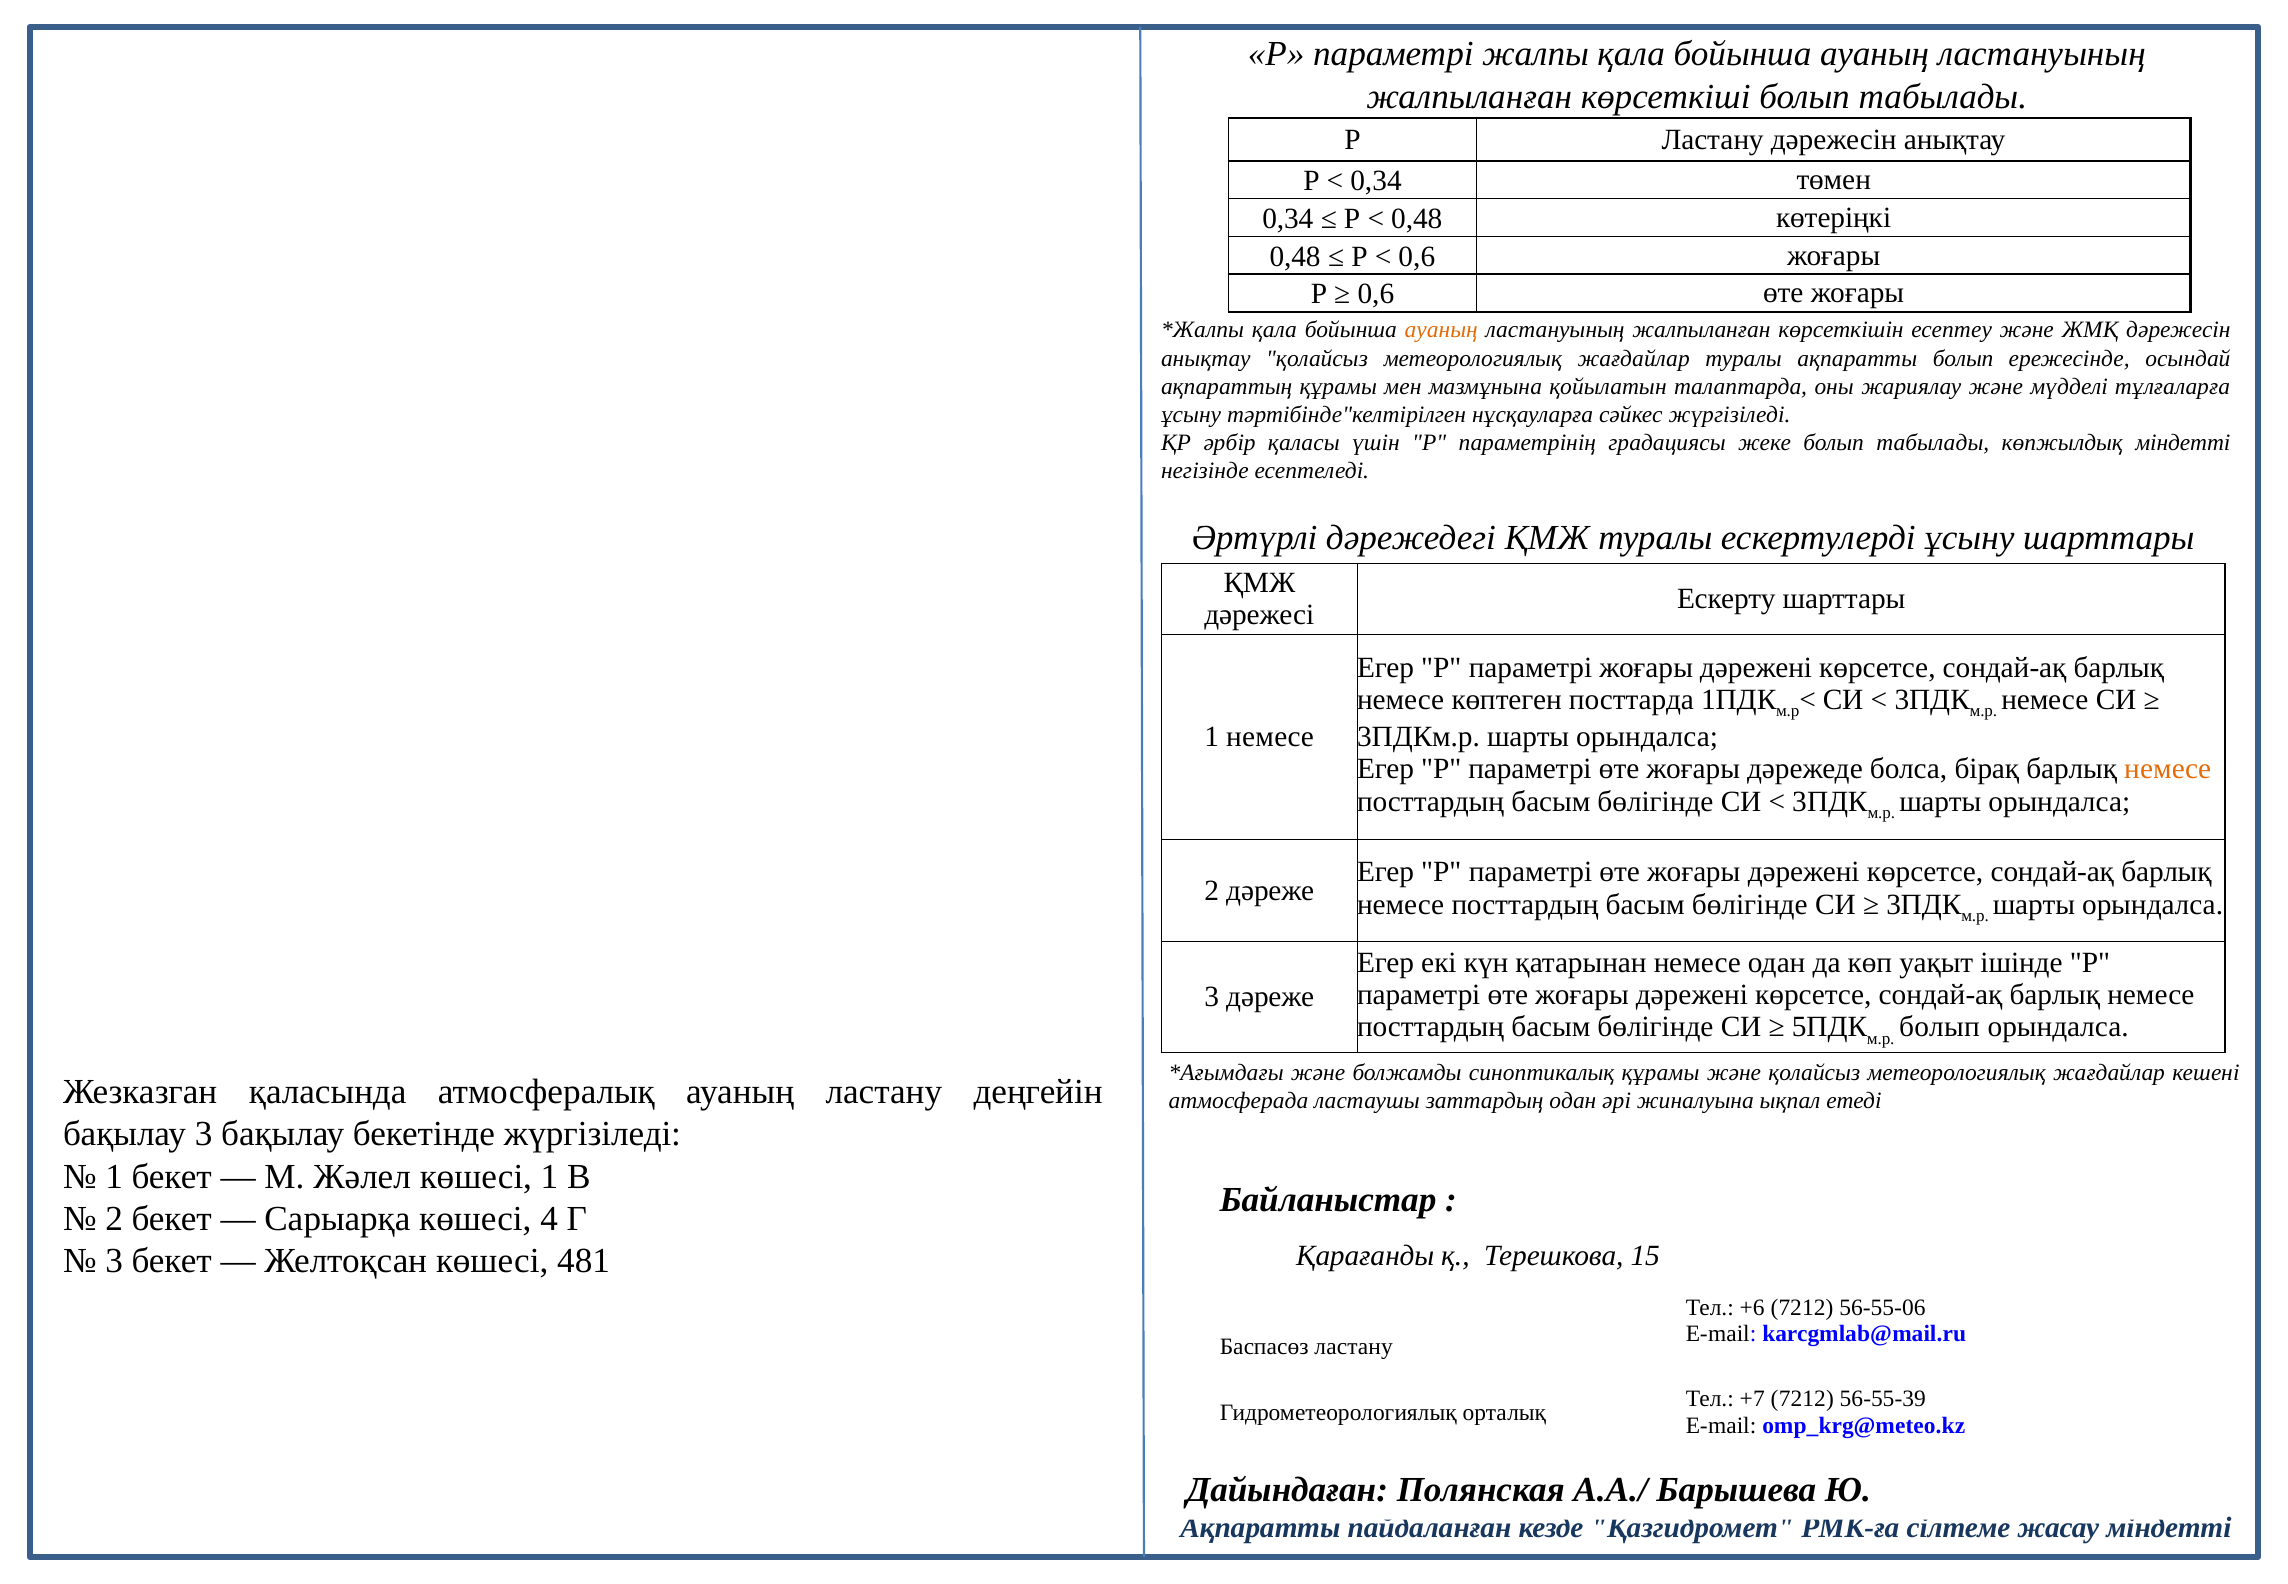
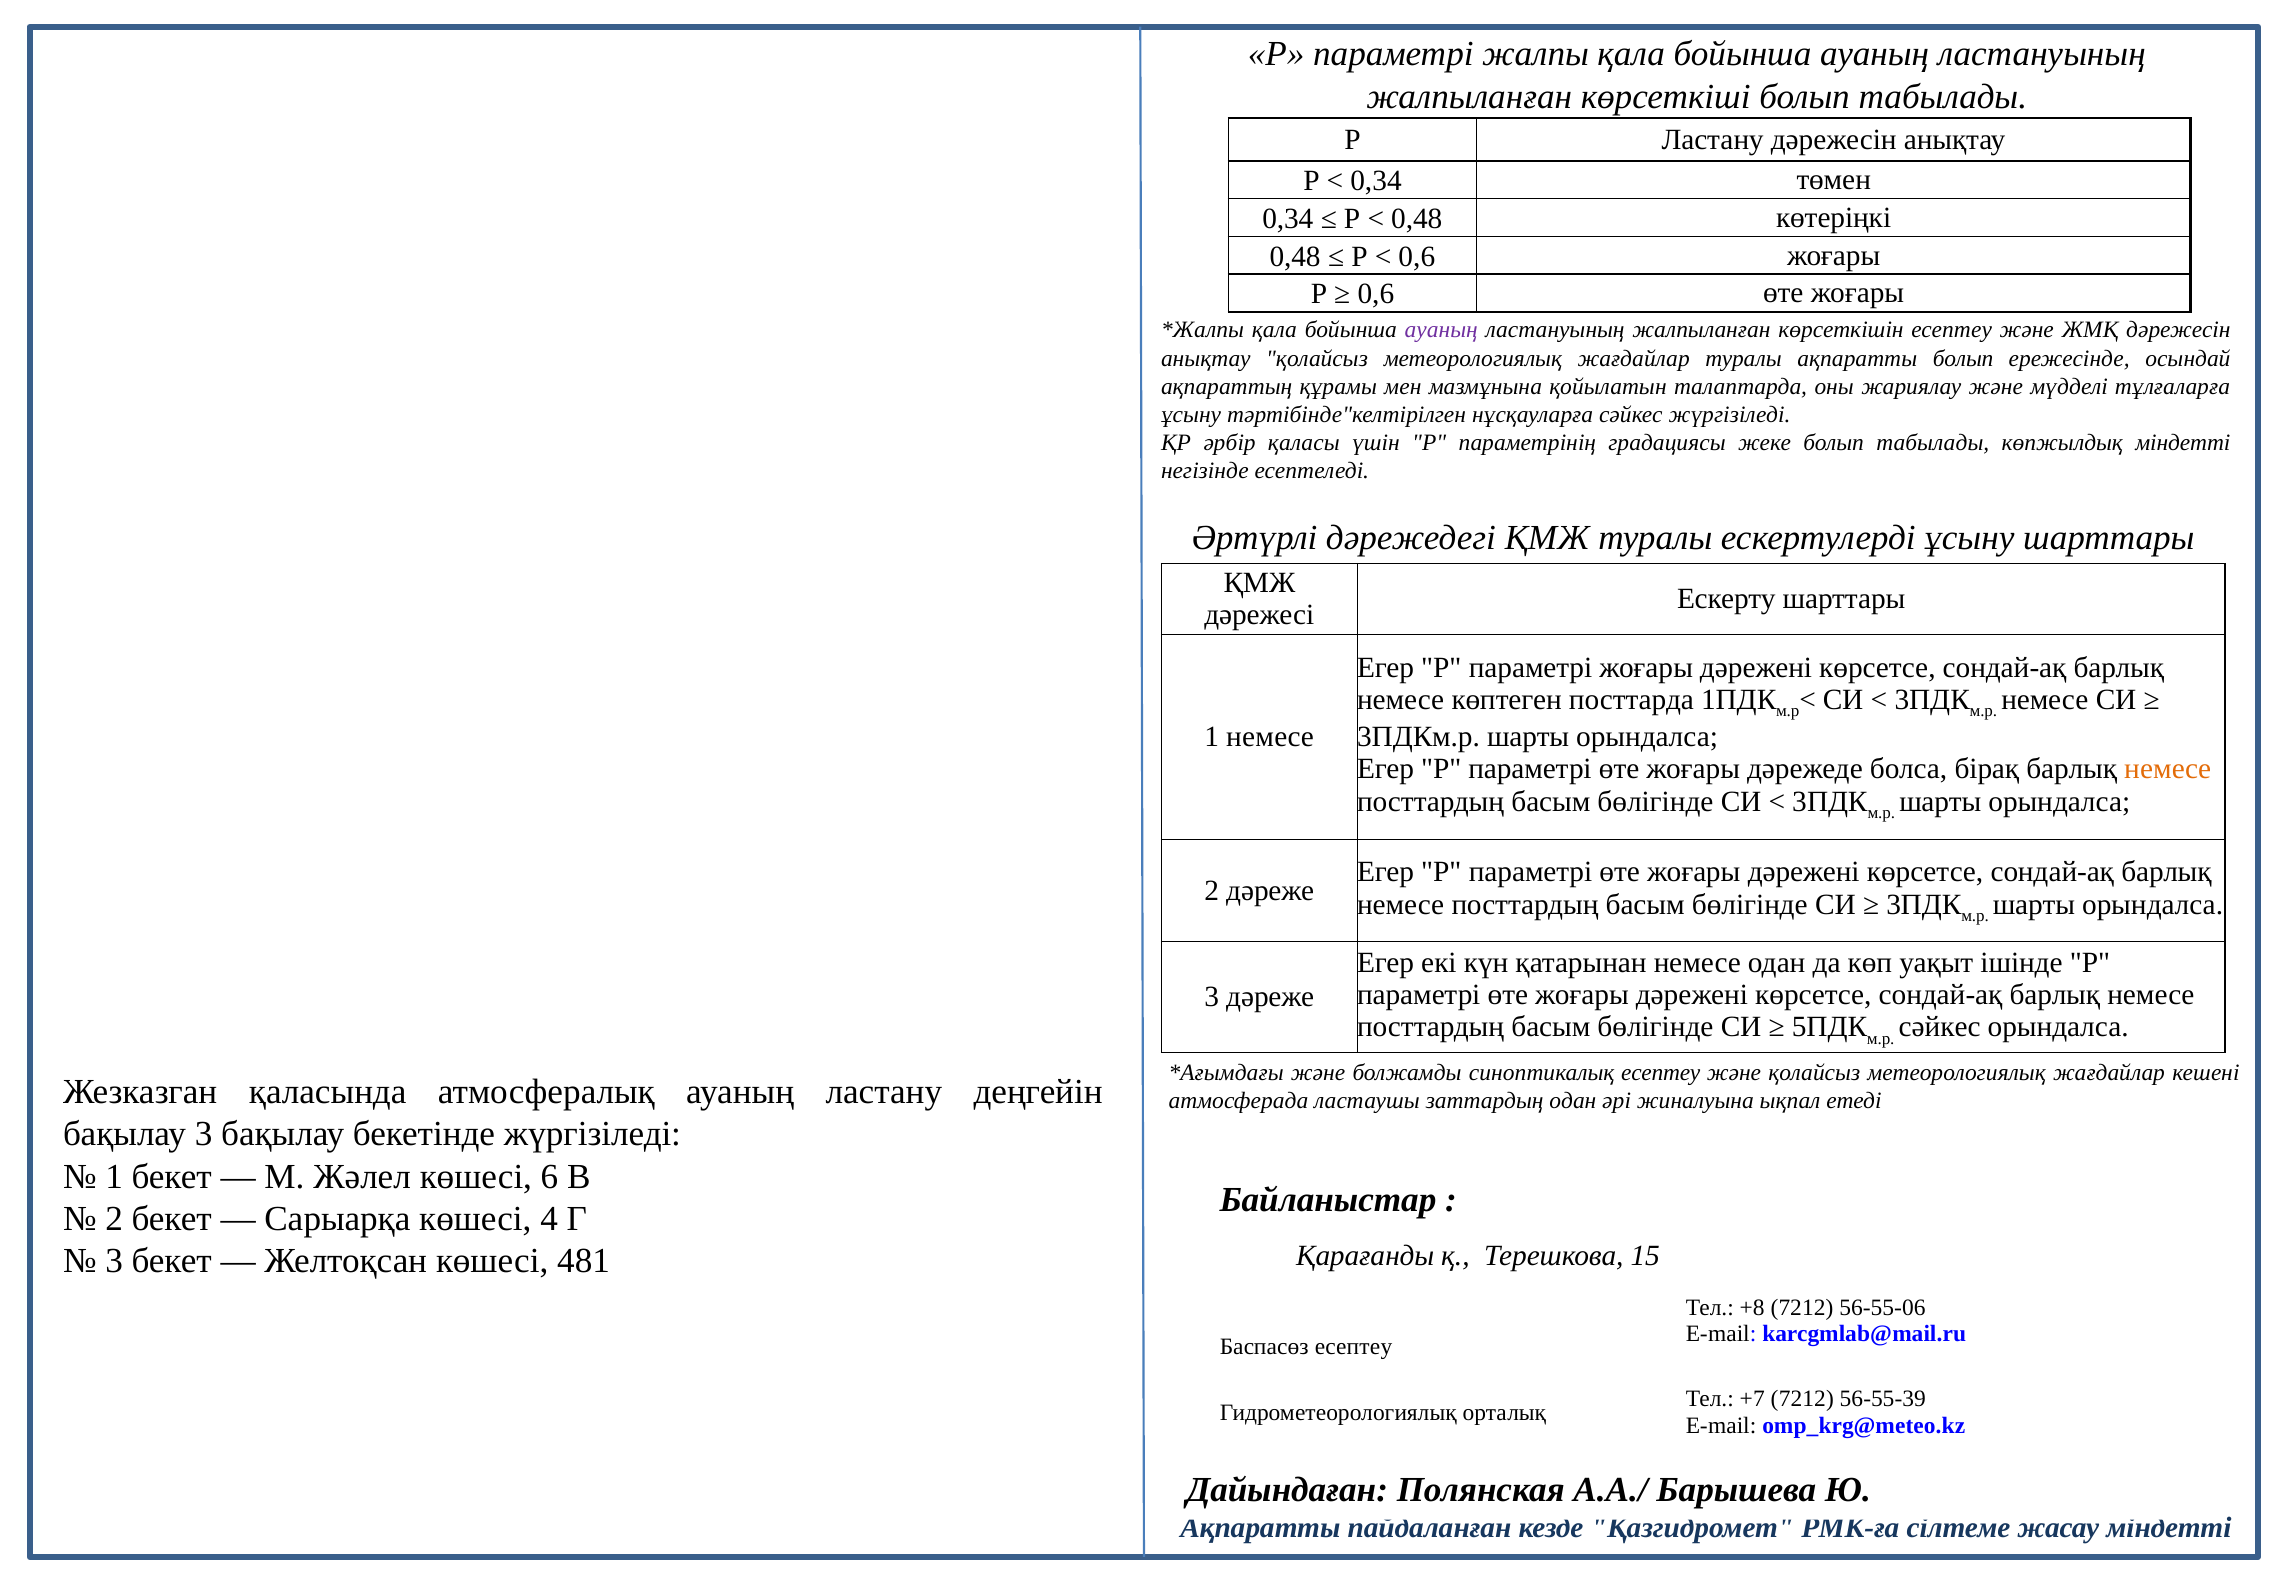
ауаның at (1441, 330) colour: orange -> purple
болып at (1939, 1027): болып -> сәйкес
синоптикалық құрамы: құрамы -> есептеу
көшесі 1: 1 -> 6
+6: +6 -> +8
Баспасөз ластану: ластану -> есептеу
